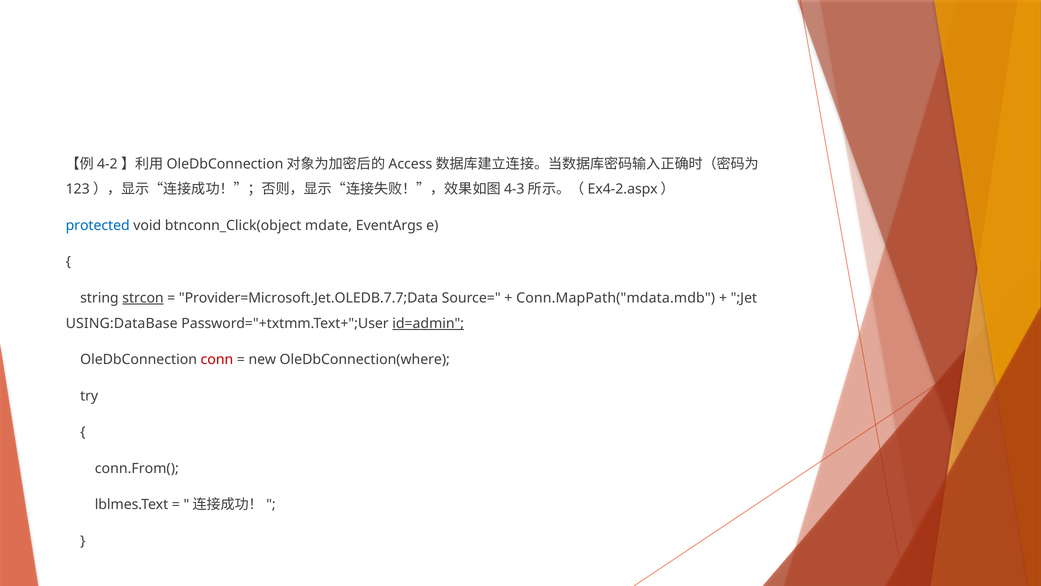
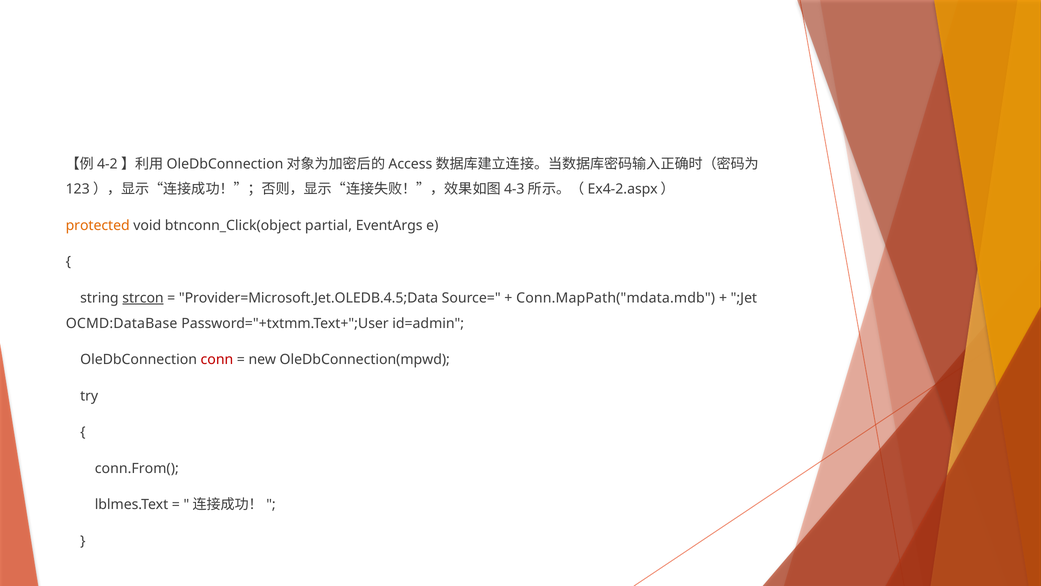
protected colour: blue -> orange
mdate: mdate -> partial
Provider=Microsoft.Jet.OLEDB.7.7;Data: Provider=Microsoft.Jet.OLEDB.7.7;Data -> Provider=Microsoft.Jet.OLEDB.4.5;Data
USING:DataBase: USING:DataBase -> OCMD:DataBase
id=admin underline: present -> none
OleDbConnection(where: OleDbConnection(where -> OleDbConnection(mpwd
